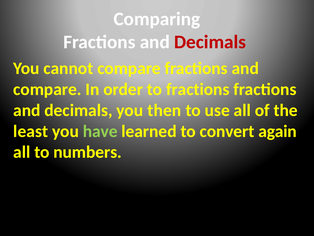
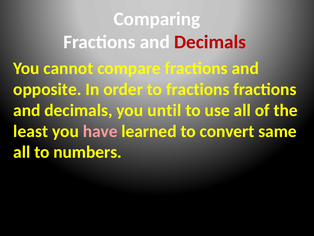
compare at (47, 89): compare -> opposite
then: then -> until
have colour: light green -> pink
again: again -> same
